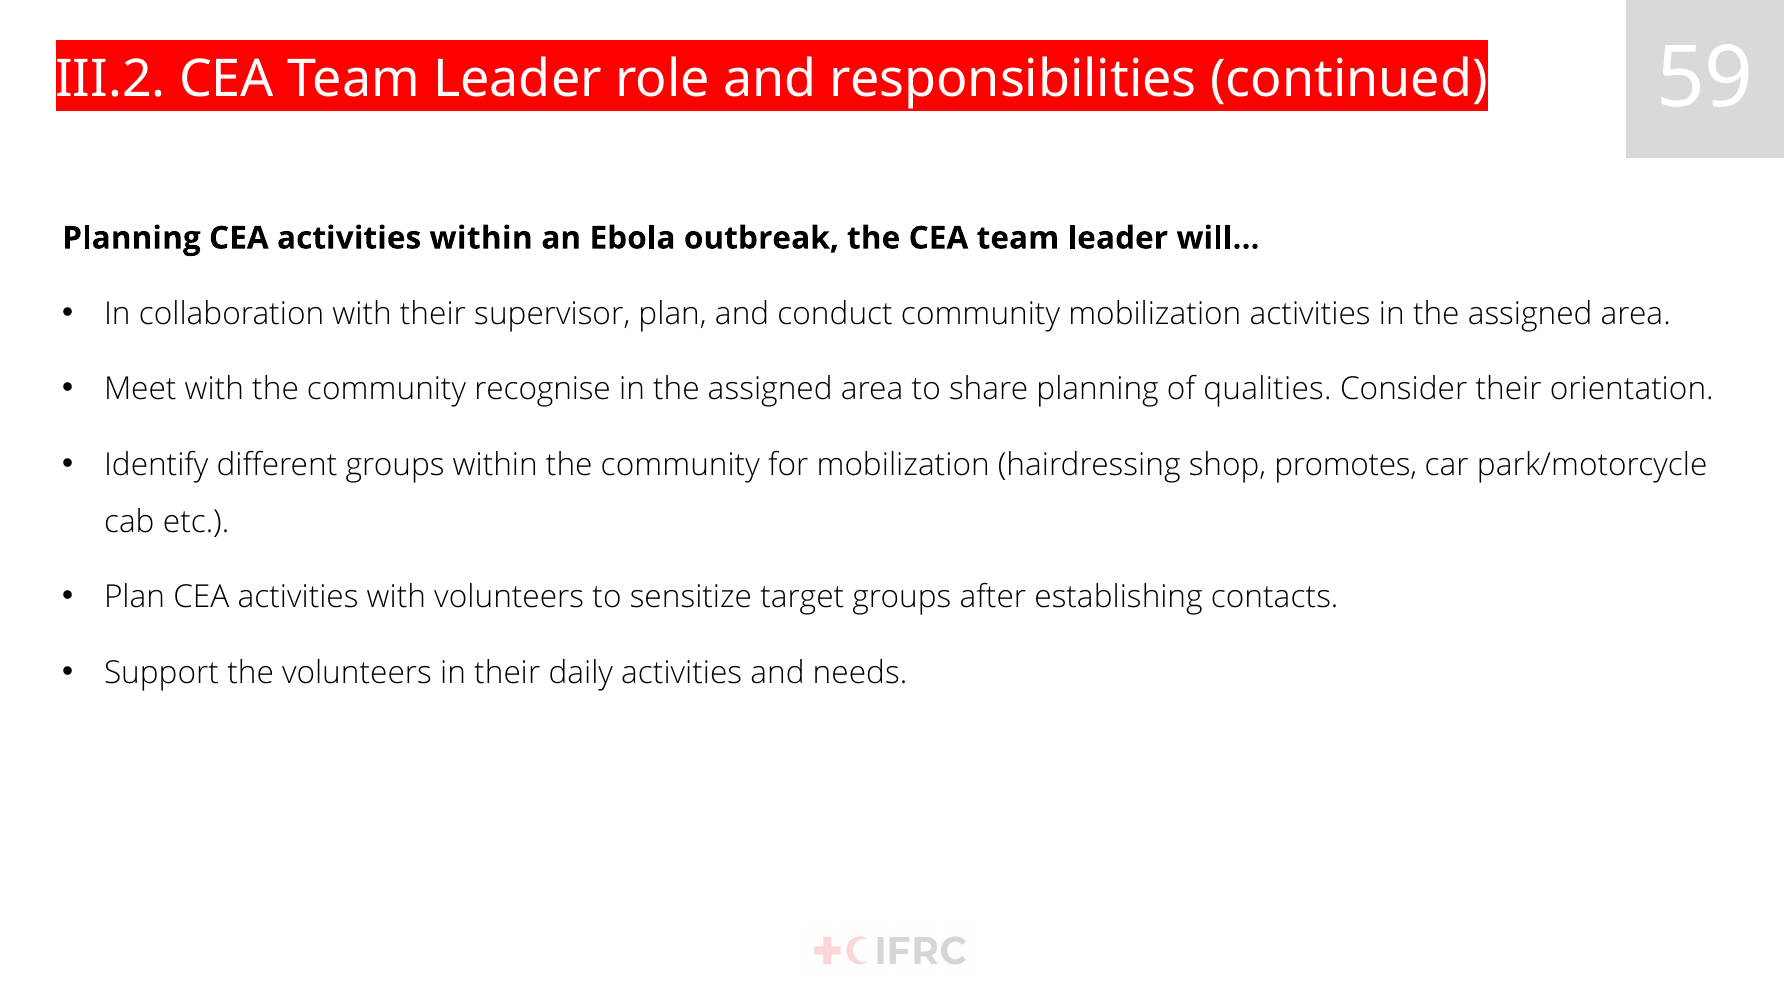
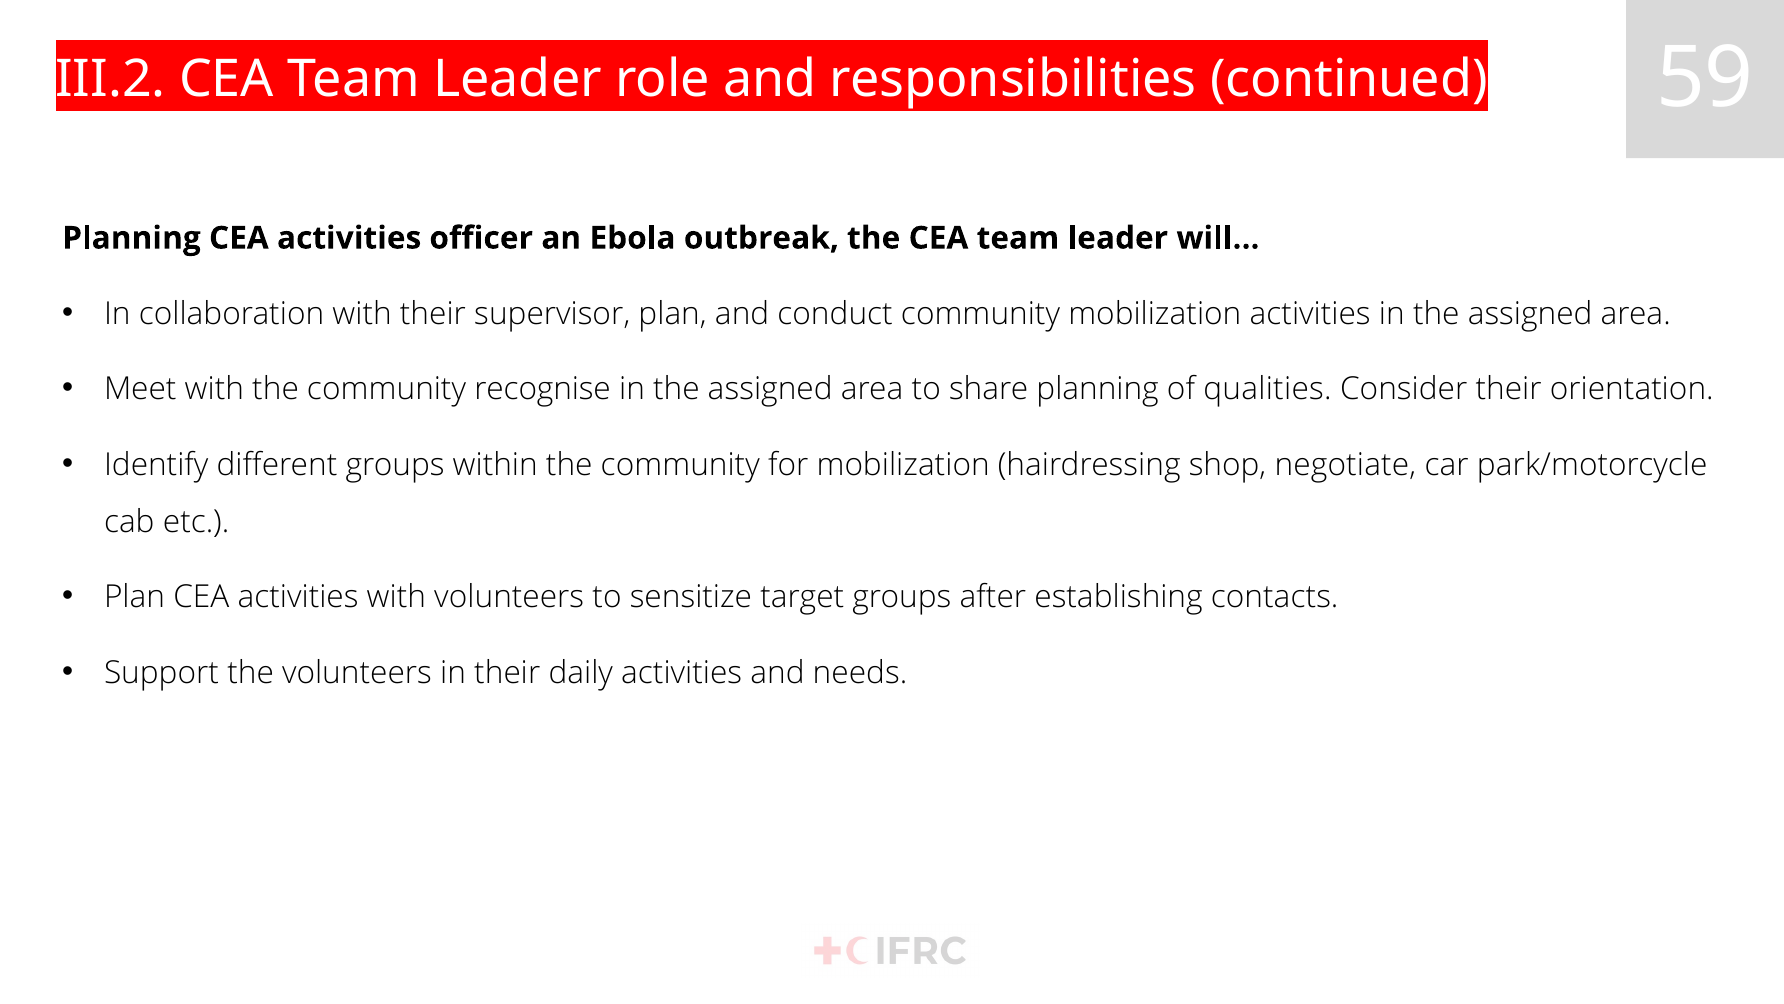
activities within: within -> officer
promotes: promotes -> negotiate
